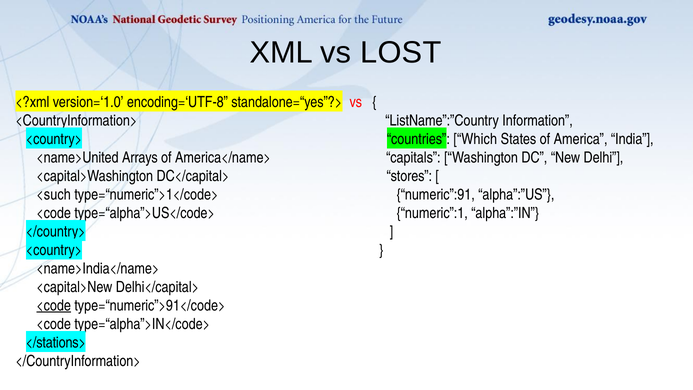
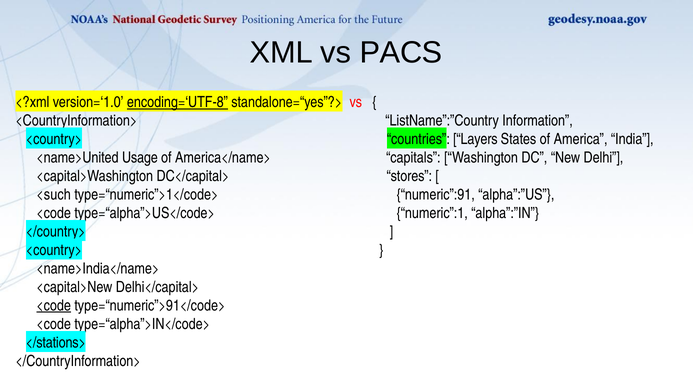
LOST: LOST -> PACS
encoding=‘UTF-8 underline: none -> present
Which: Which -> Layers
Arrays: Arrays -> Usage
